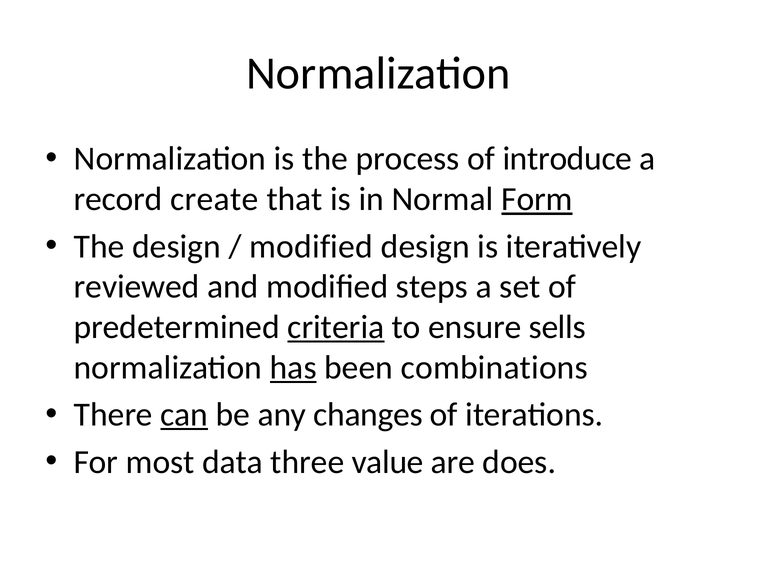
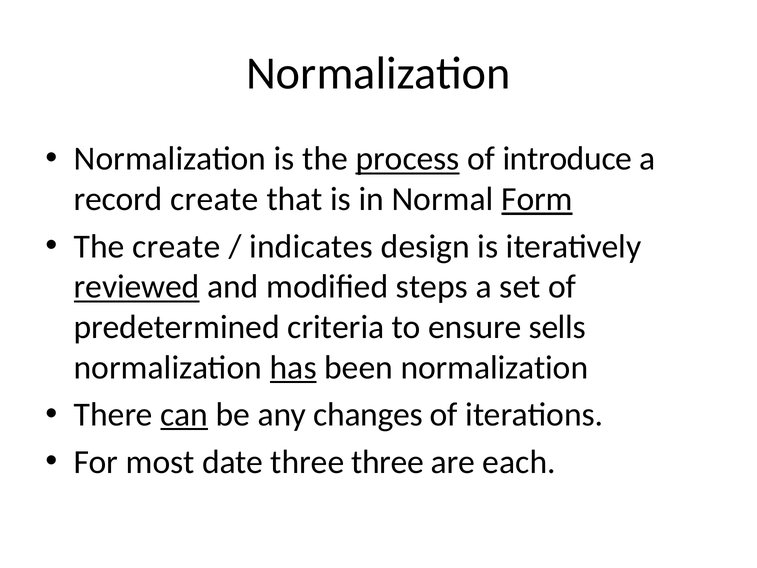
process underline: none -> present
The design: design -> create
modified at (311, 246): modified -> indicates
reviewed underline: none -> present
criteria underline: present -> none
been combinations: combinations -> normalization
data: data -> date
three value: value -> three
does: does -> each
